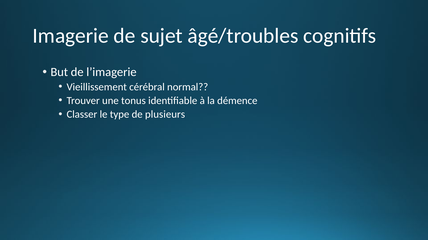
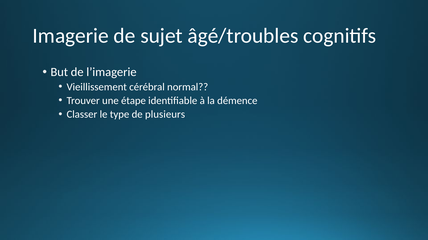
tonus: tonus -> étape
